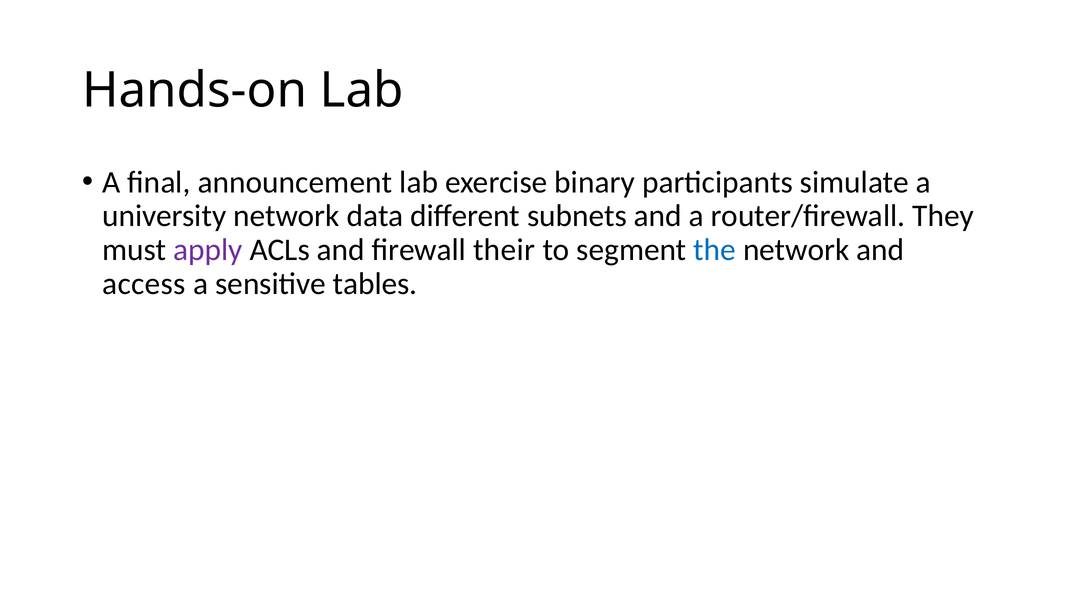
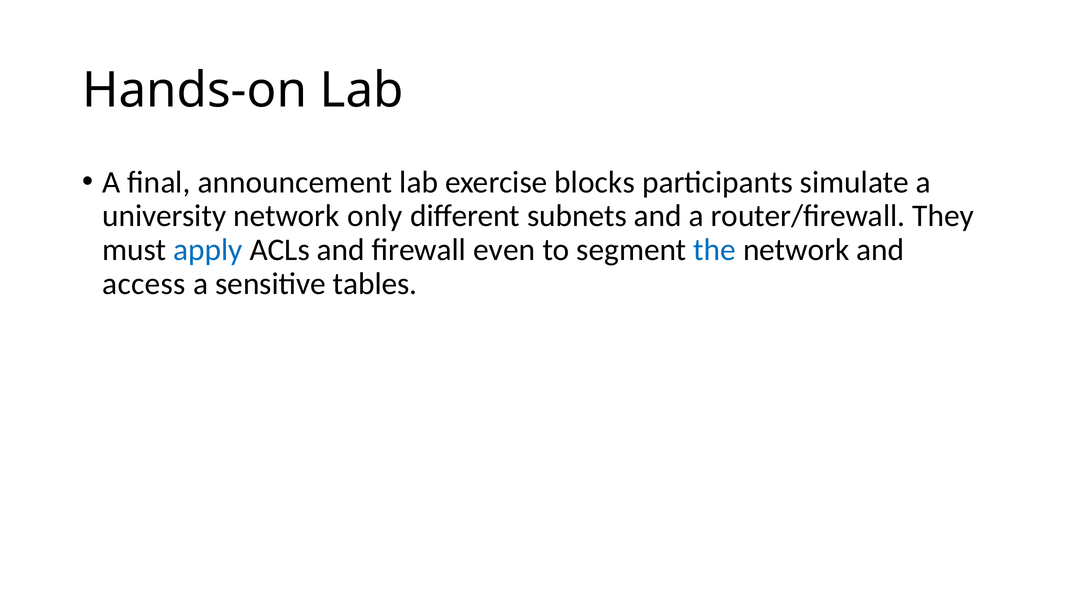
binary: binary -> blocks
data: data -> only
apply colour: purple -> blue
their: their -> even
